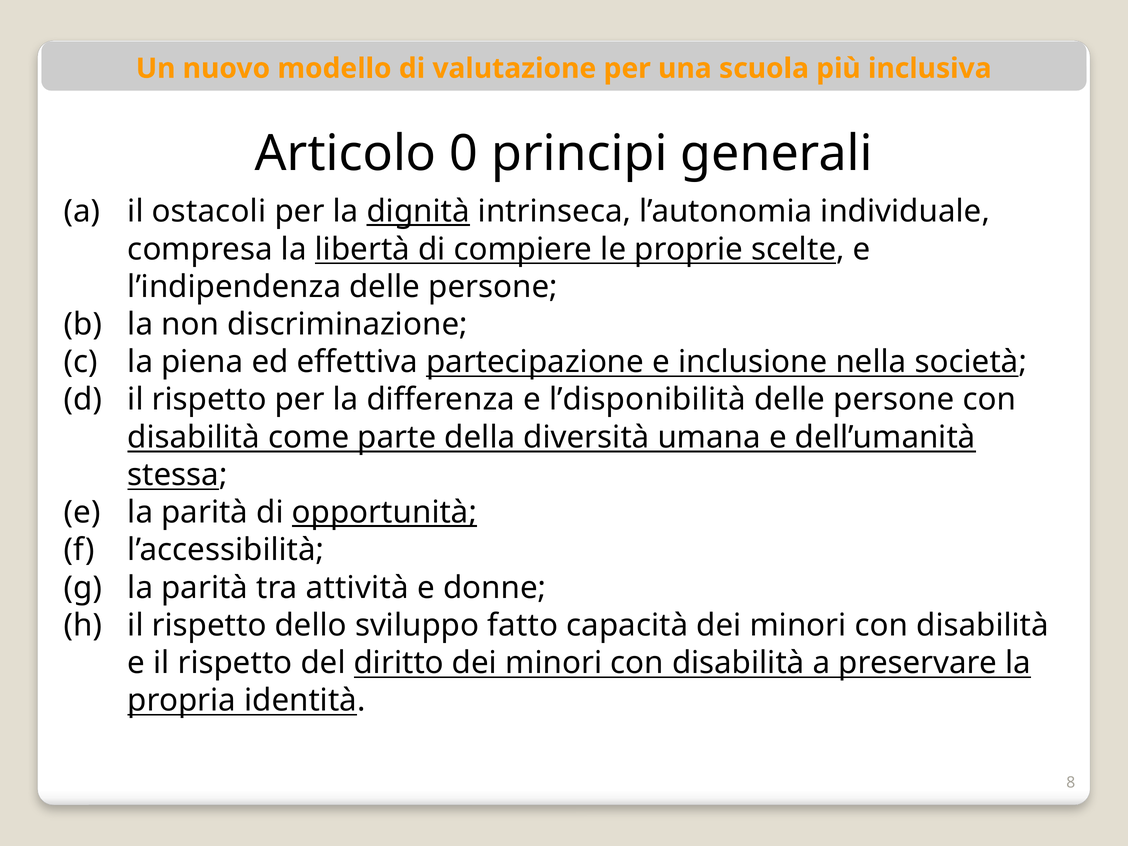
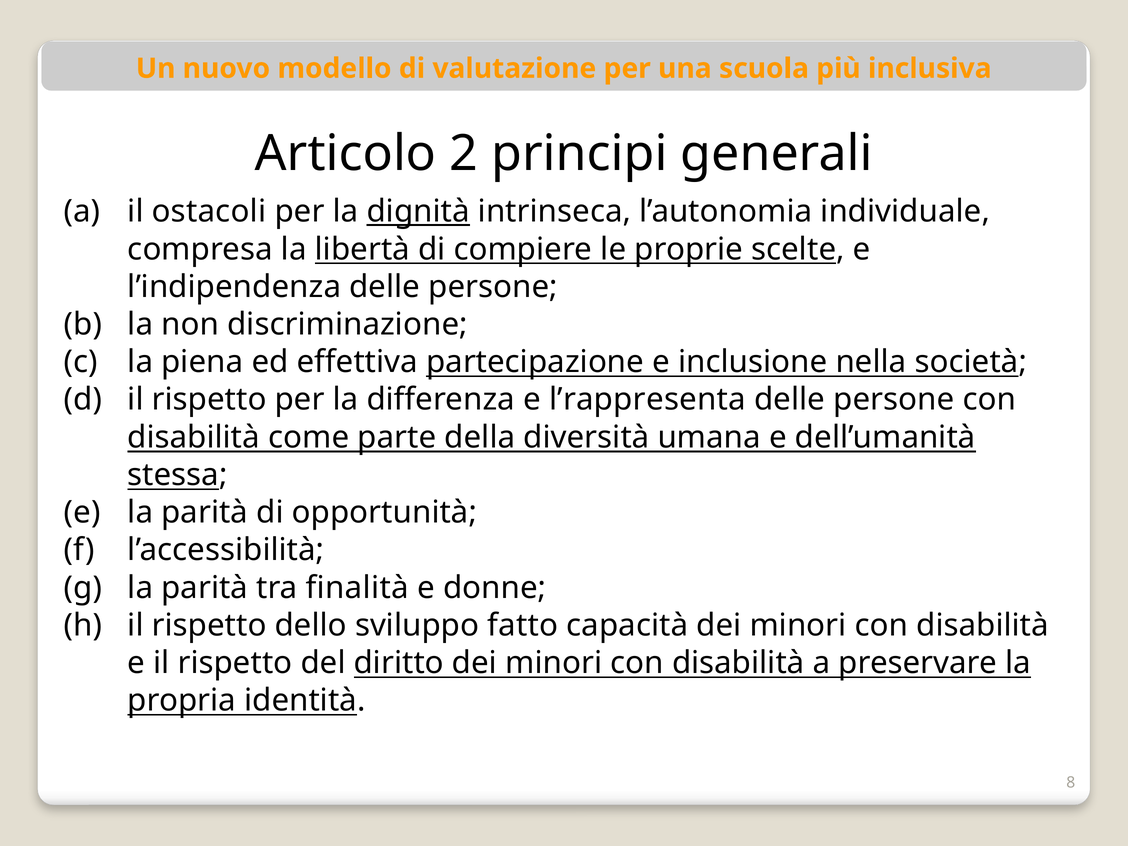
0: 0 -> 2
l’disponibilità: l’disponibilità -> l’rappresenta
opportunità underline: present -> none
attività: attività -> finalità
